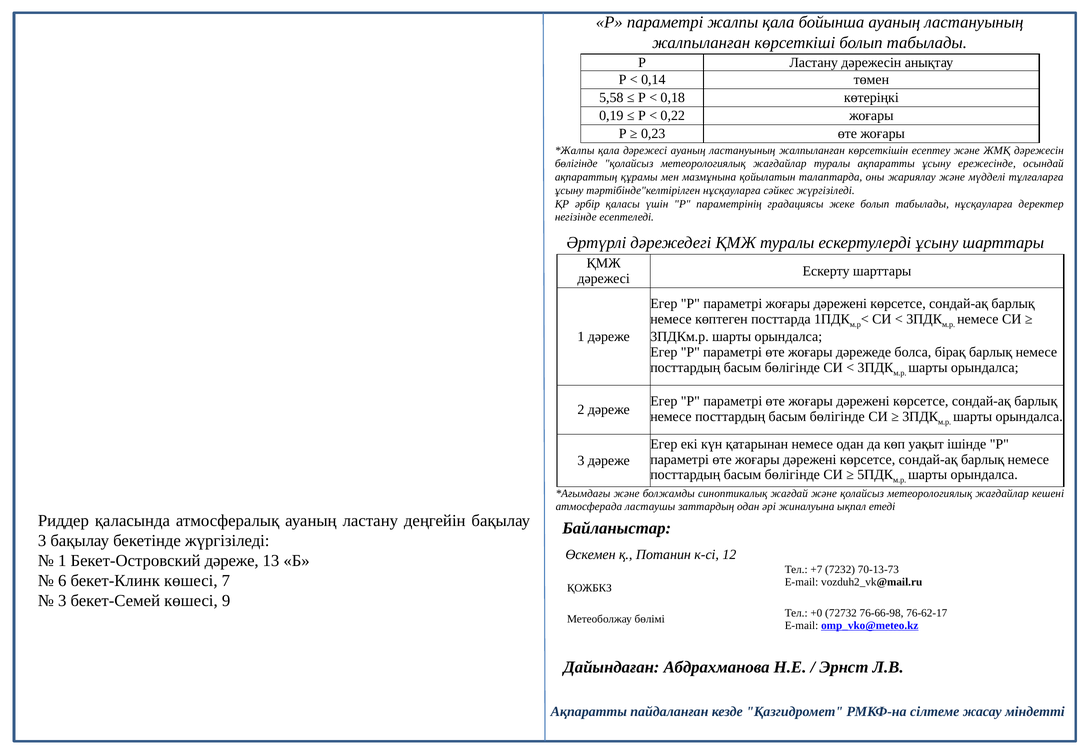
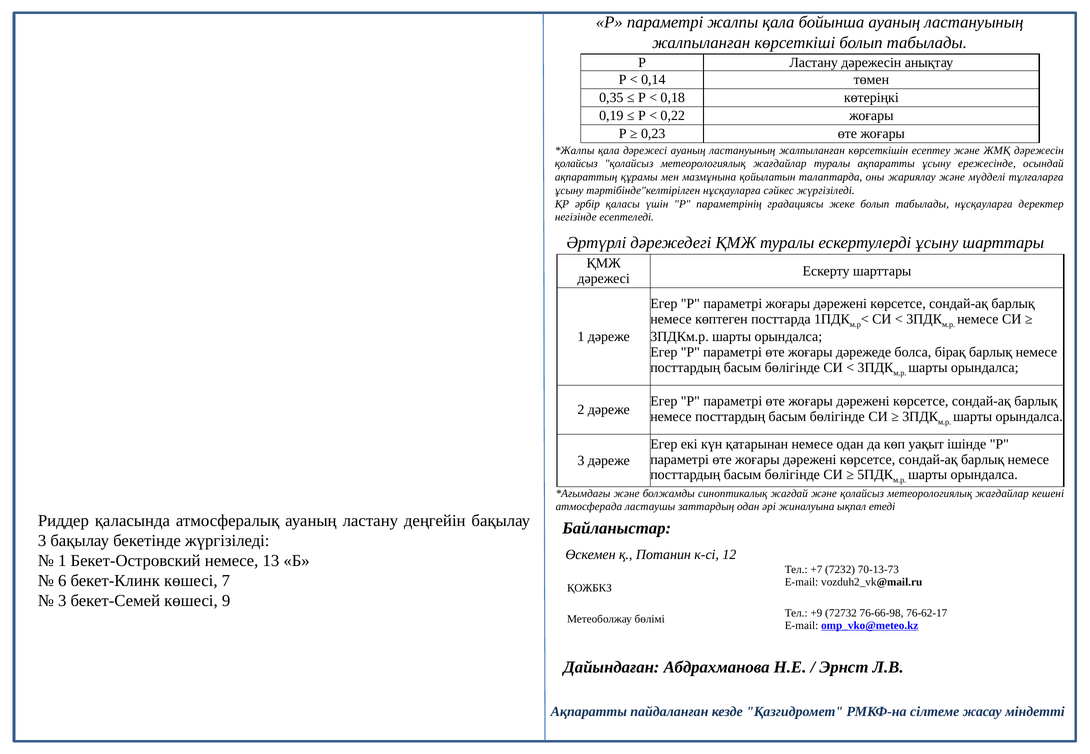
5,58: 5,58 -> 0,35
бөлігінде at (576, 164): бөлігінде -> қолайсыз
Бекет-Островский дәреже: дәреже -> немесе
+0: +0 -> +9
